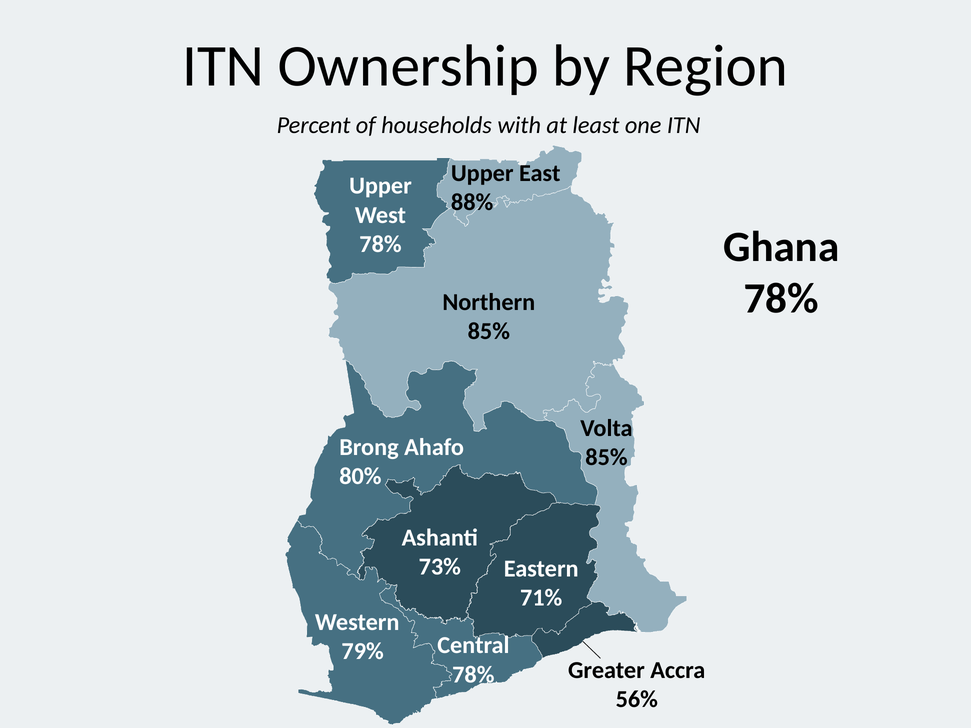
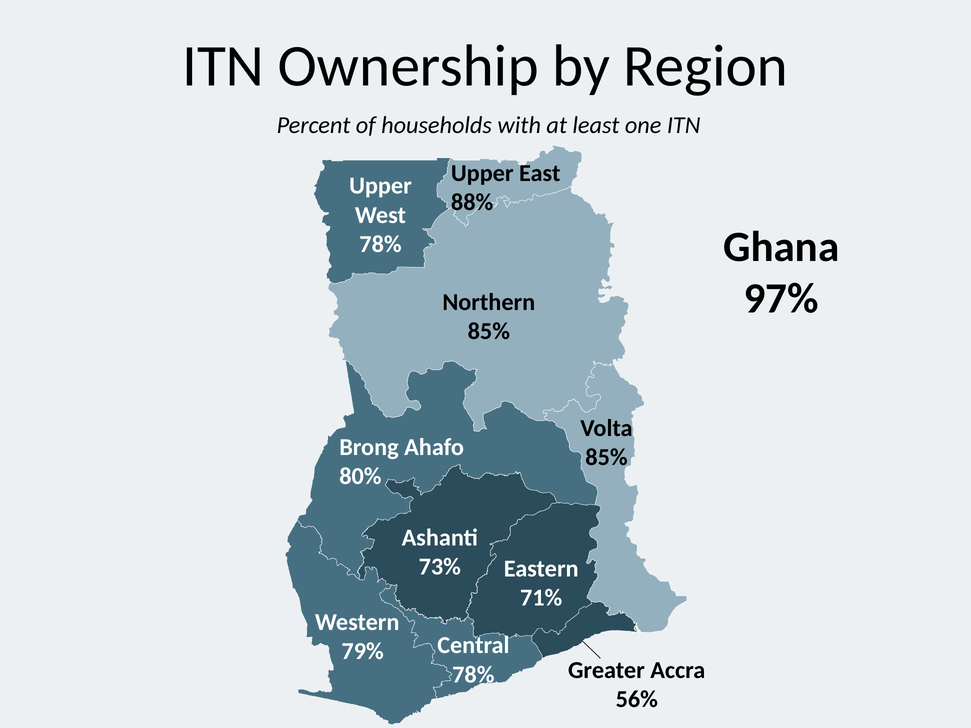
78% at (781, 299): 78% -> 97%
